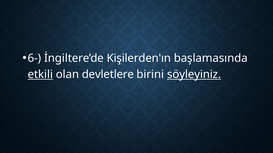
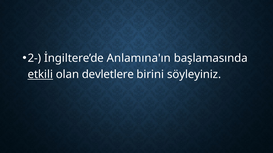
6-: 6- -> 2-
Kişilerden'ın: Kişilerden'ın -> Anlamına'ın
söyleyiniz underline: present -> none
